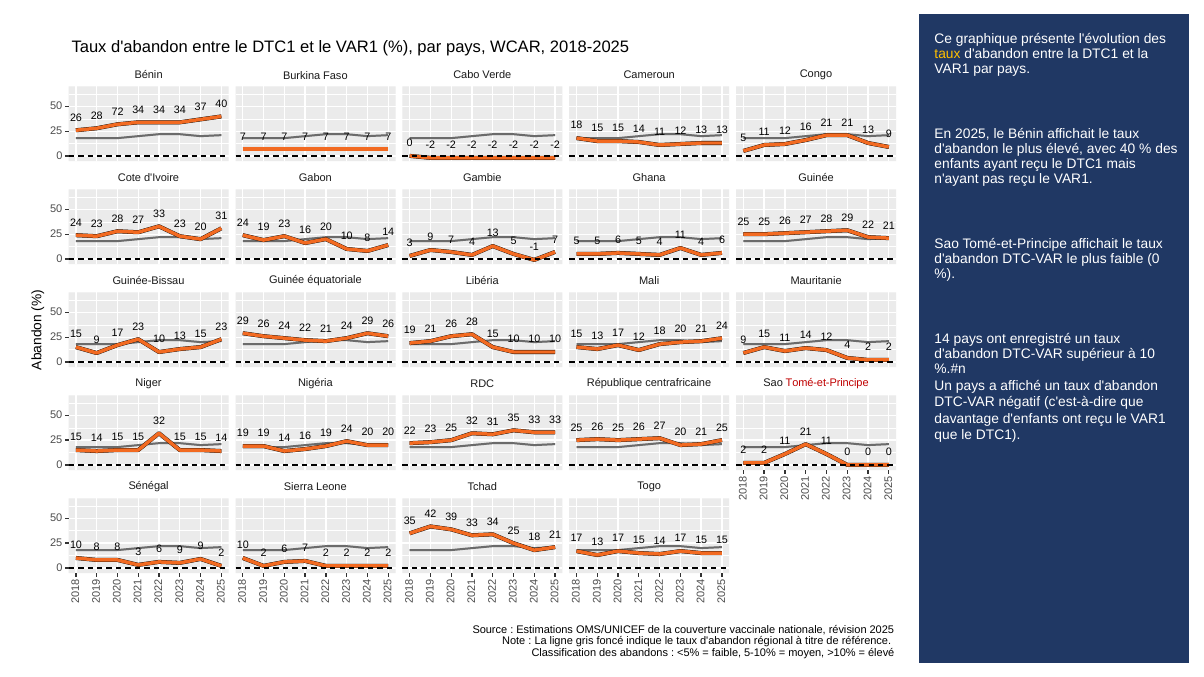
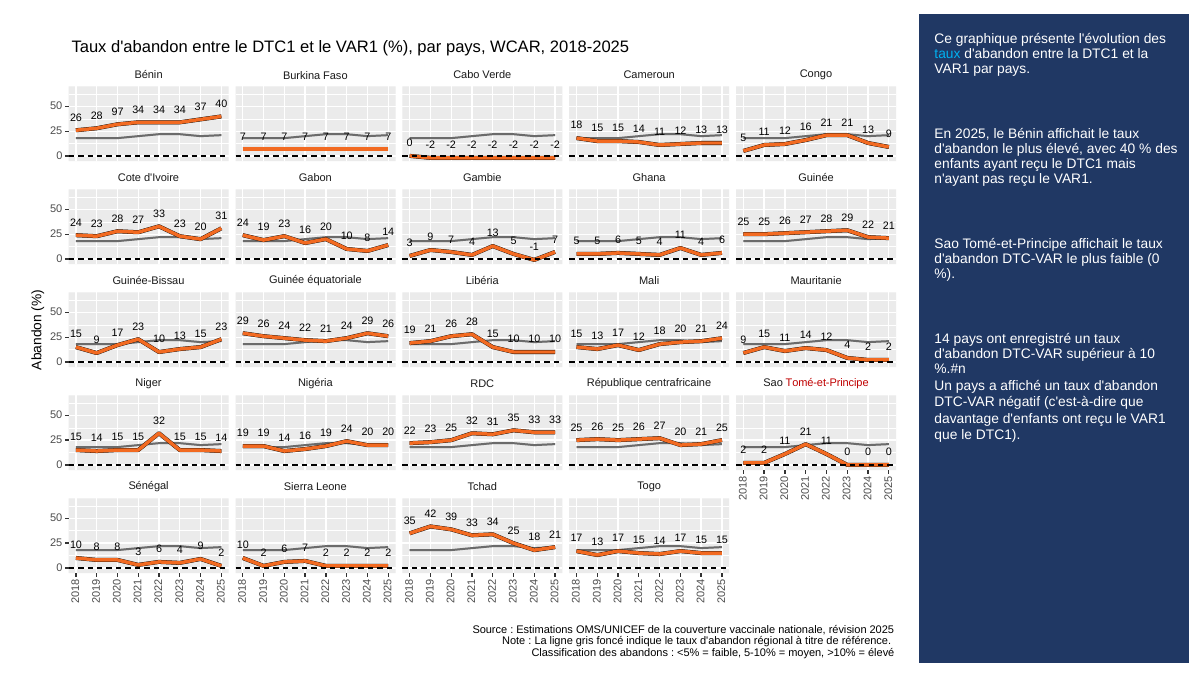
taux at (947, 54) colour: yellow -> light blue
72: 72 -> 97
6 9: 9 -> 4
